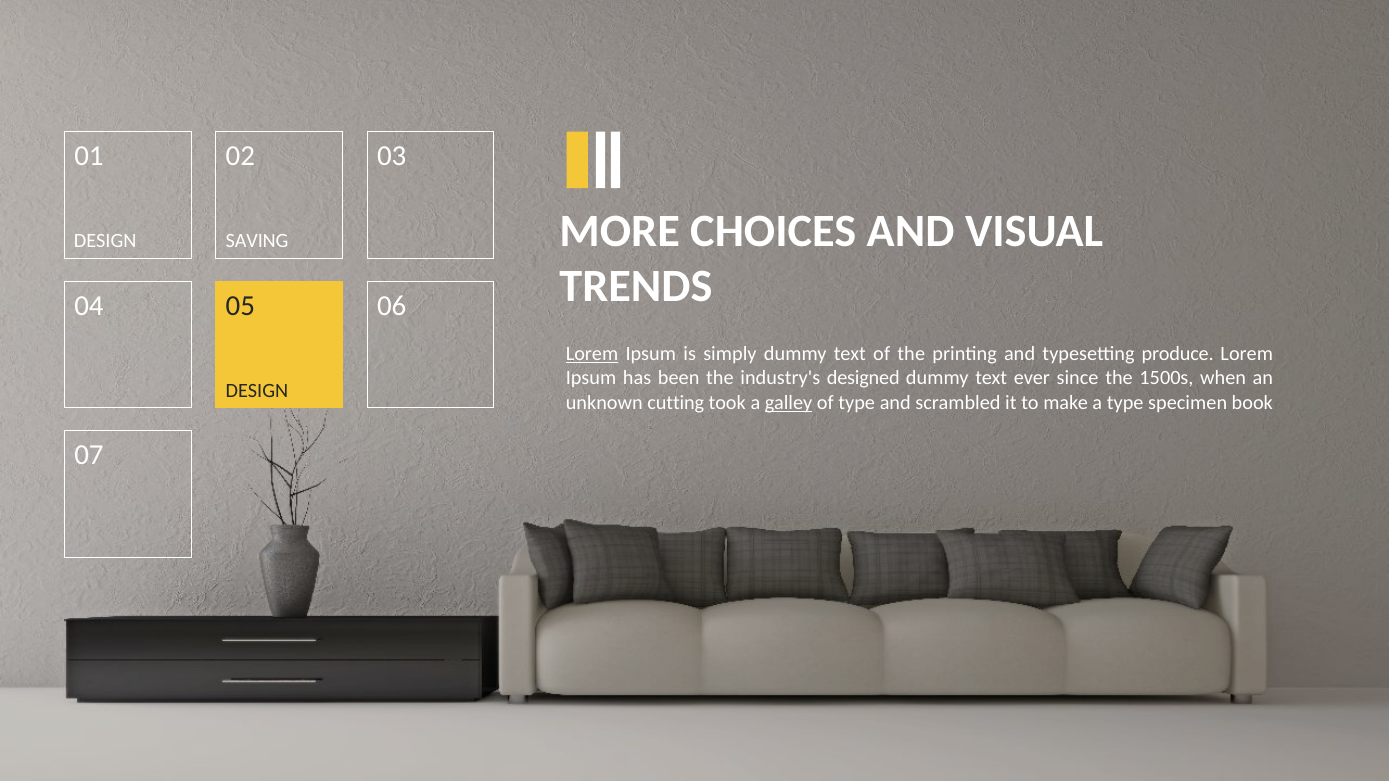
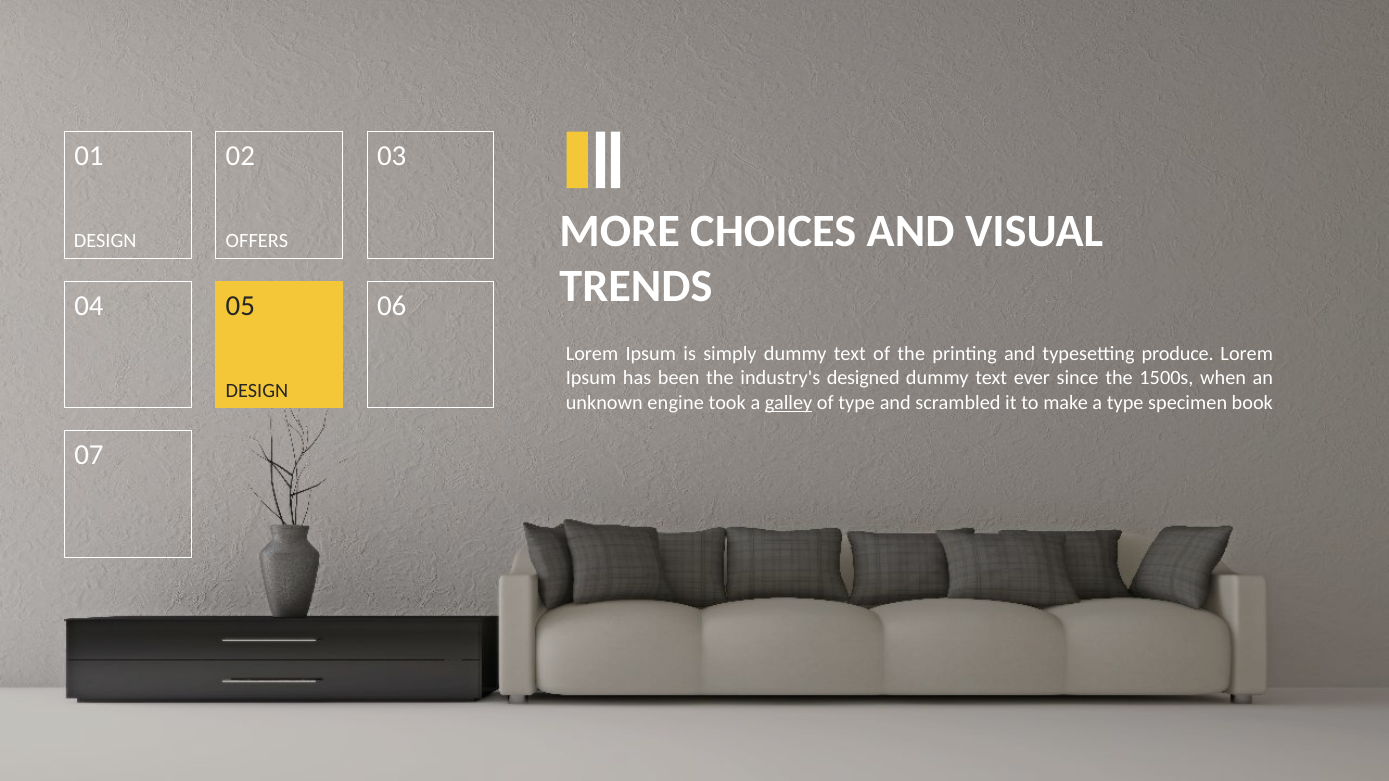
SAVING: SAVING -> OFFERS
Lorem at (592, 354) underline: present -> none
cutting: cutting -> engine
